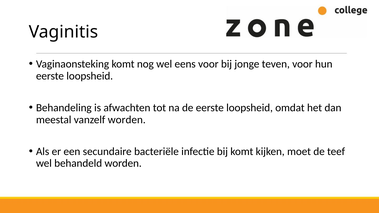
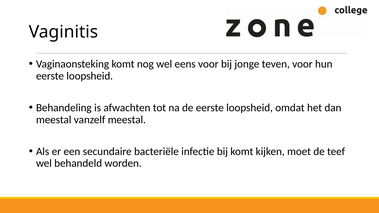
vanzelf worden: worden -> meestal
